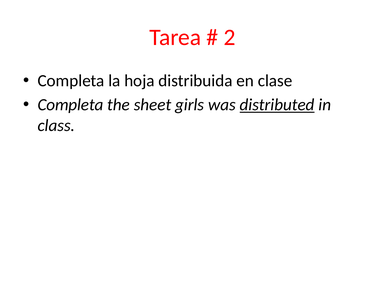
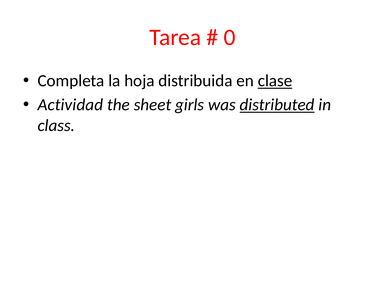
2: 2 -> 0
clase underline: none -> present
Completa at (70, 105): Completa -> Actividad
